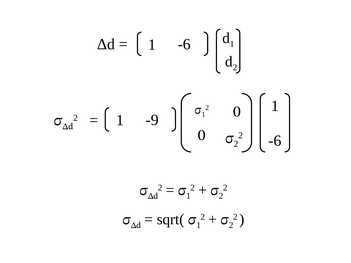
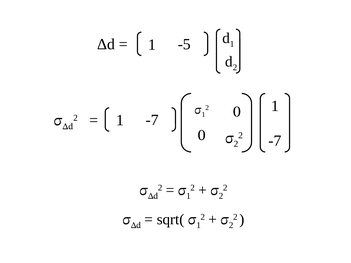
-6 at (184, 44): -6 -> -5
-9 at (152, 120): -9 -> -7
-6 at (275, 141): -6 -> -7
